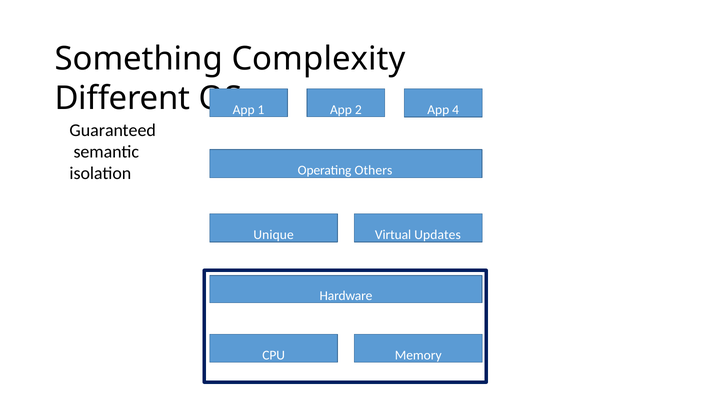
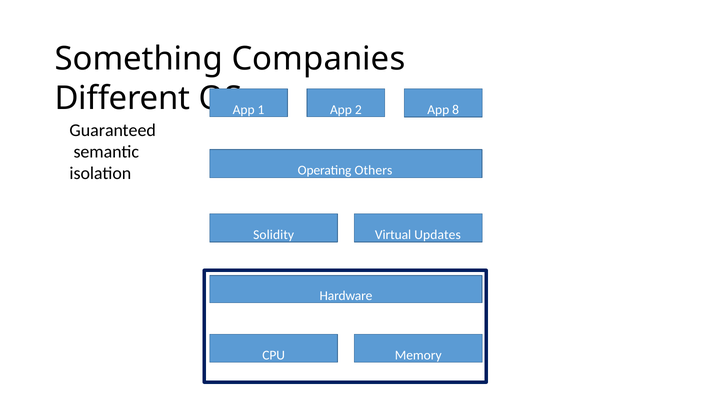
Complexity: Complexity -> Companies
4: 4 -> 8
Unique: Unique -> Solidity
